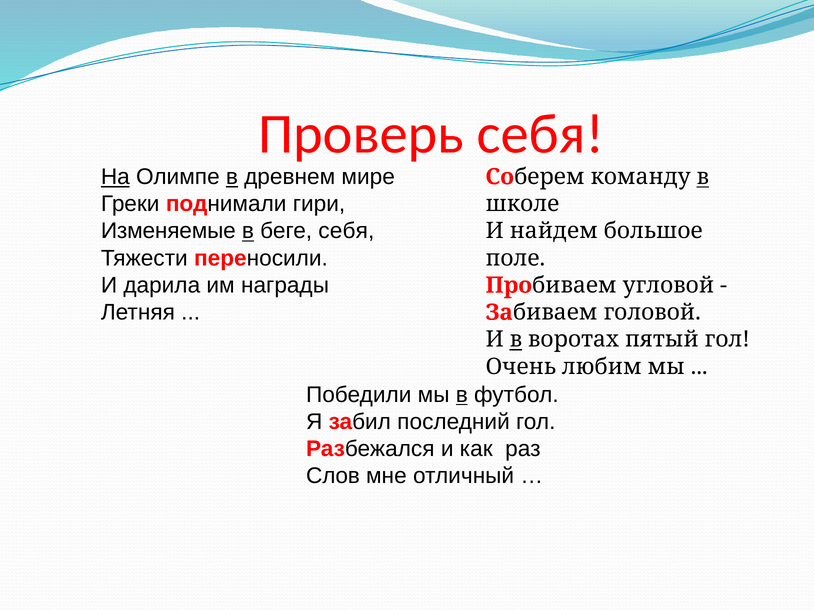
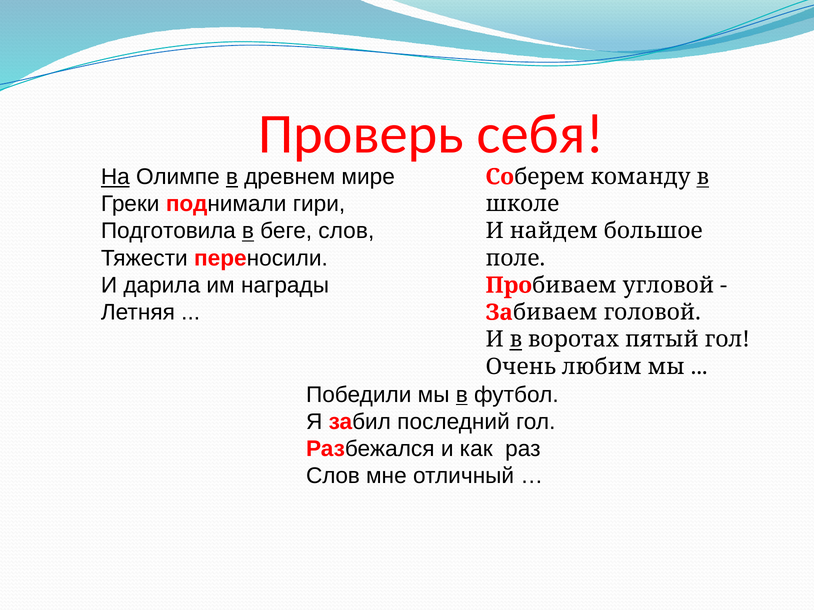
Изменяемые: Изменяемые -> Подготовила
беге себя: себя -> слов
